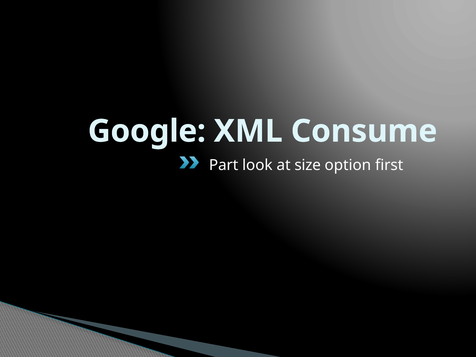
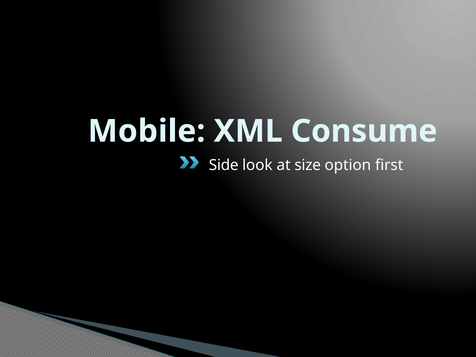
Google: Google -> Mobile
Part: Part -> Side
